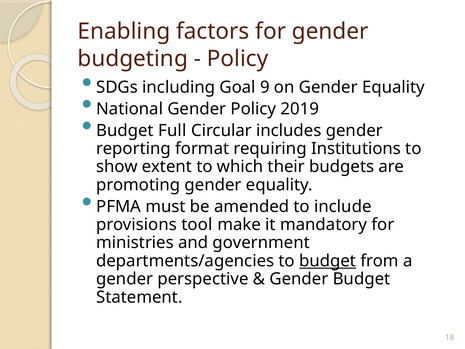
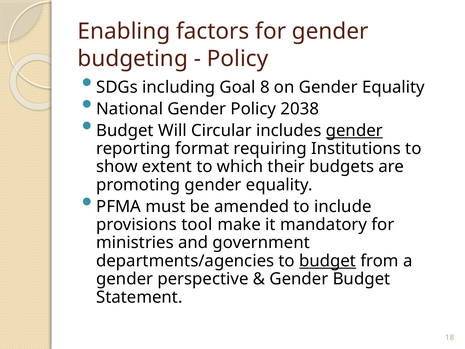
9: 9 -> 8
2019: 2019 -> 2038
Full: Full -> Will
gender at (354, 130) underline: none -> present
